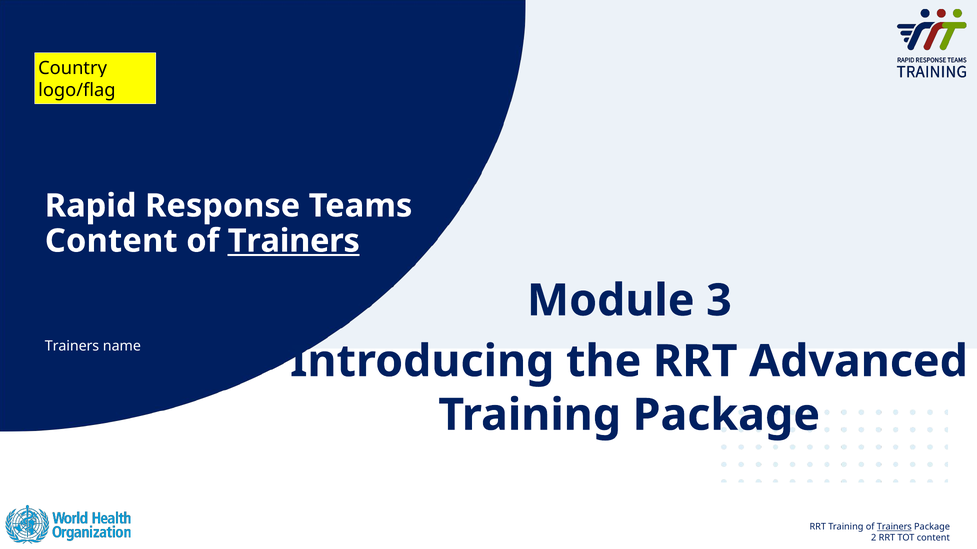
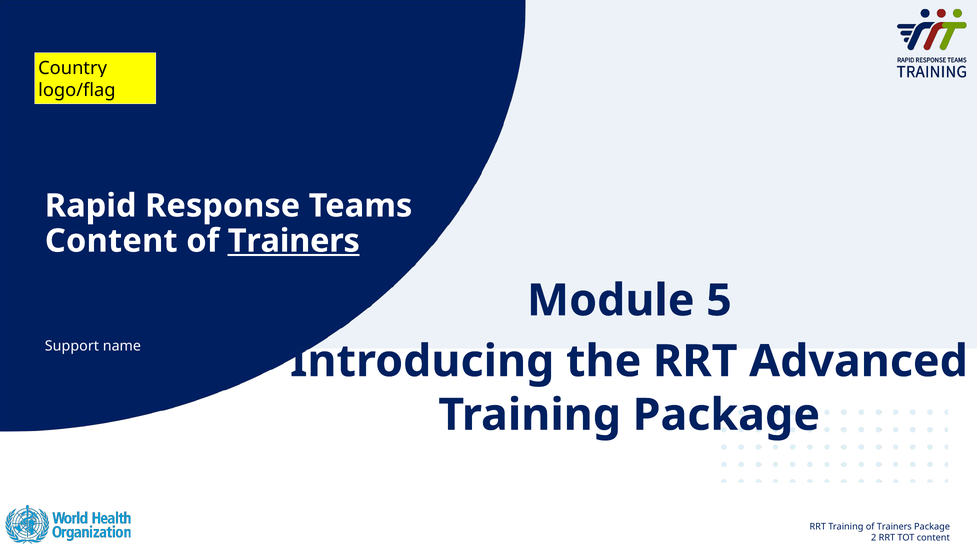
3: 3 -> 5
Trainers at (72, 347): Trainers -> Support
Trainers at (894, 527) underline: present -> none
